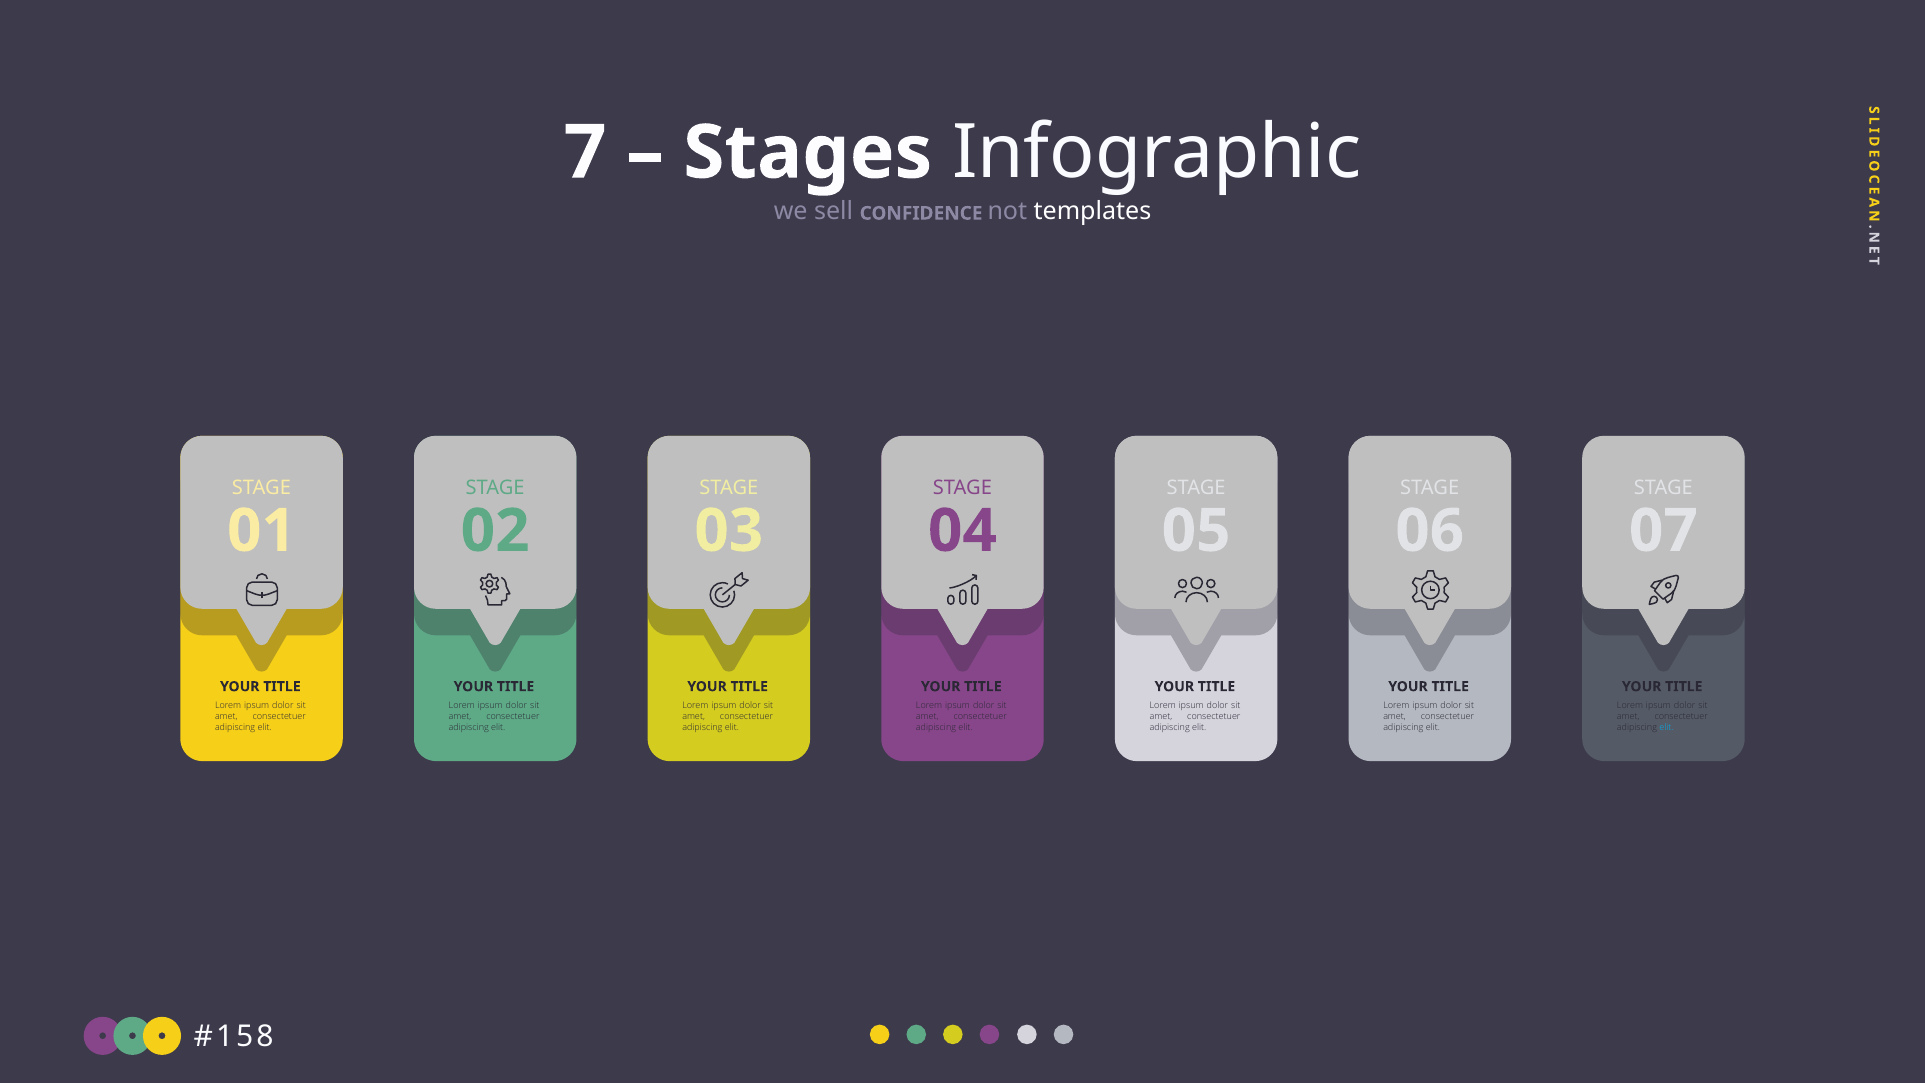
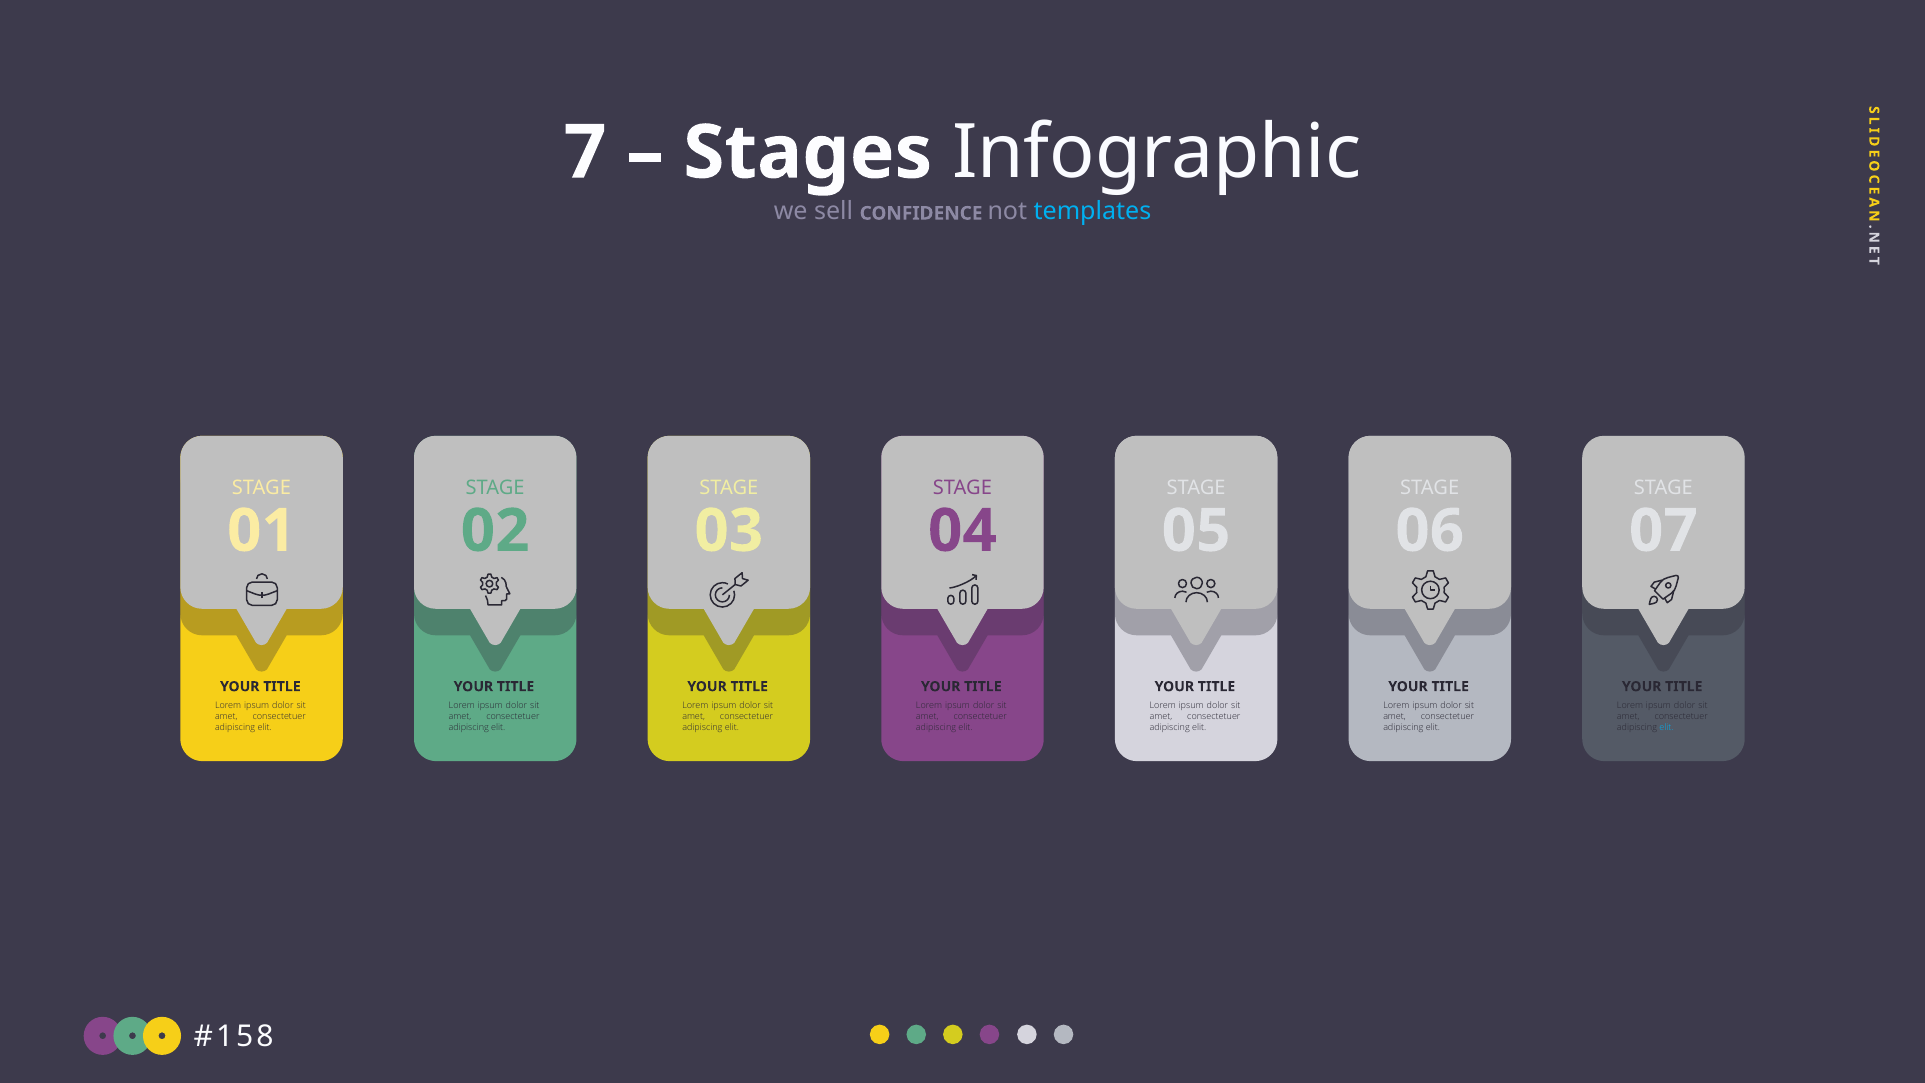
templates colour: white -> light blue
